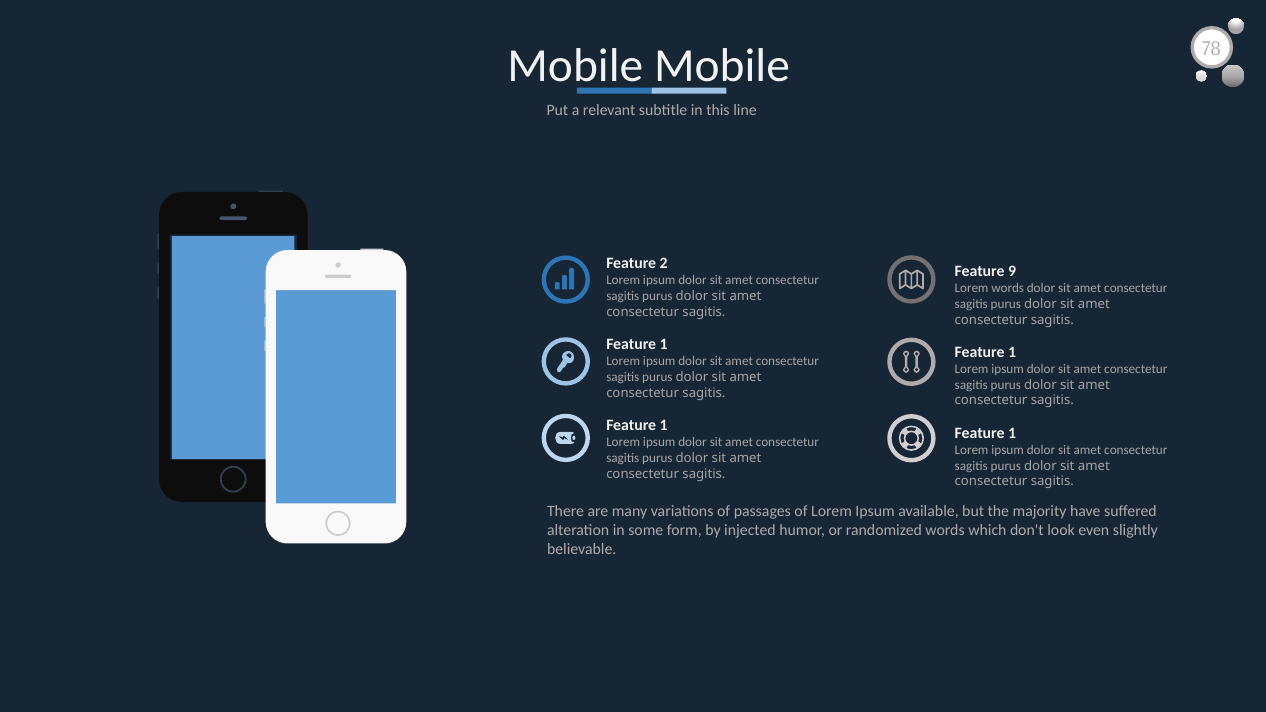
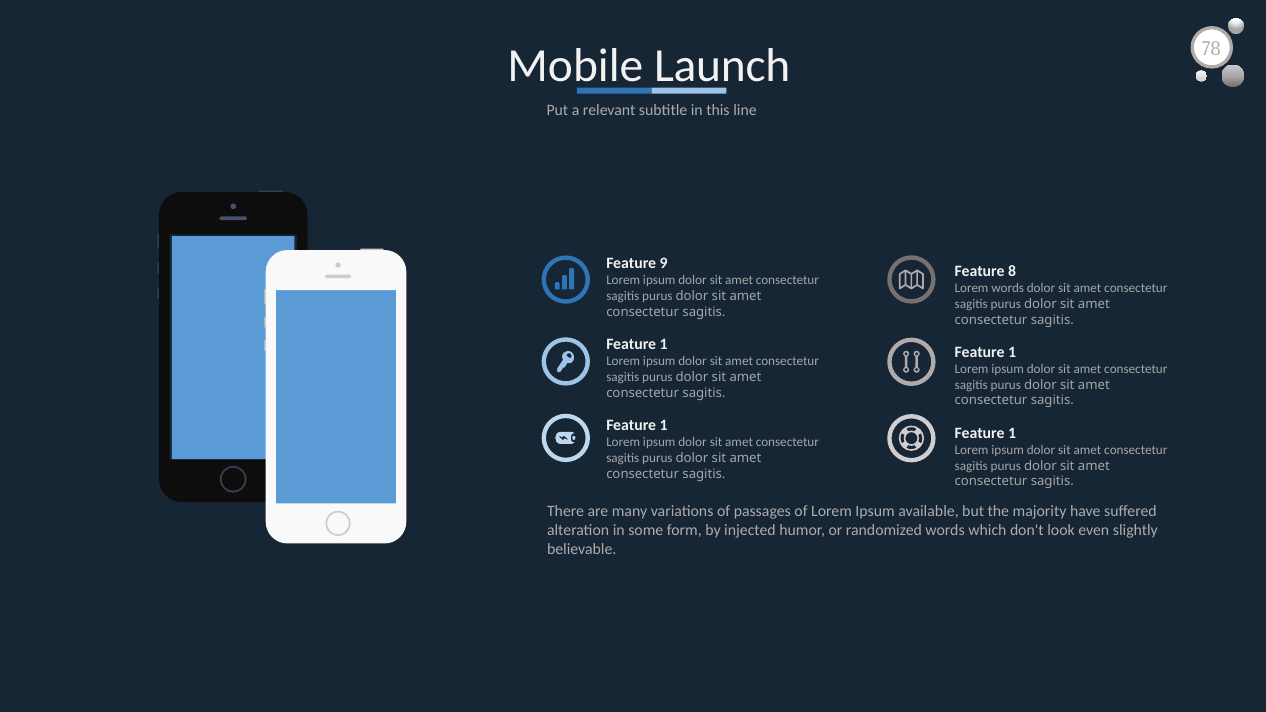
Mobile Mobile: Mobile -> Launch
2: 2 -> 9
9: 9 -> 8
